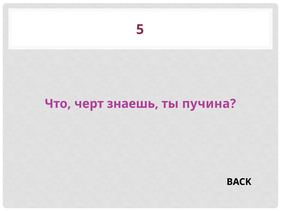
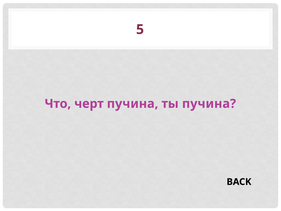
черт знаешь: знаешь -> пучина
